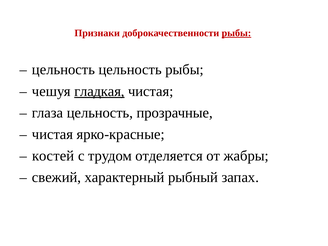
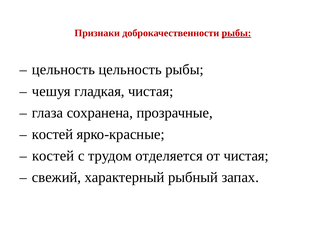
гладкая underline: present -> none
глаза цельность: цельность -> сохранена
чистая at (52, 134): чистая -> костей
от жабры: жабры -> чистая
